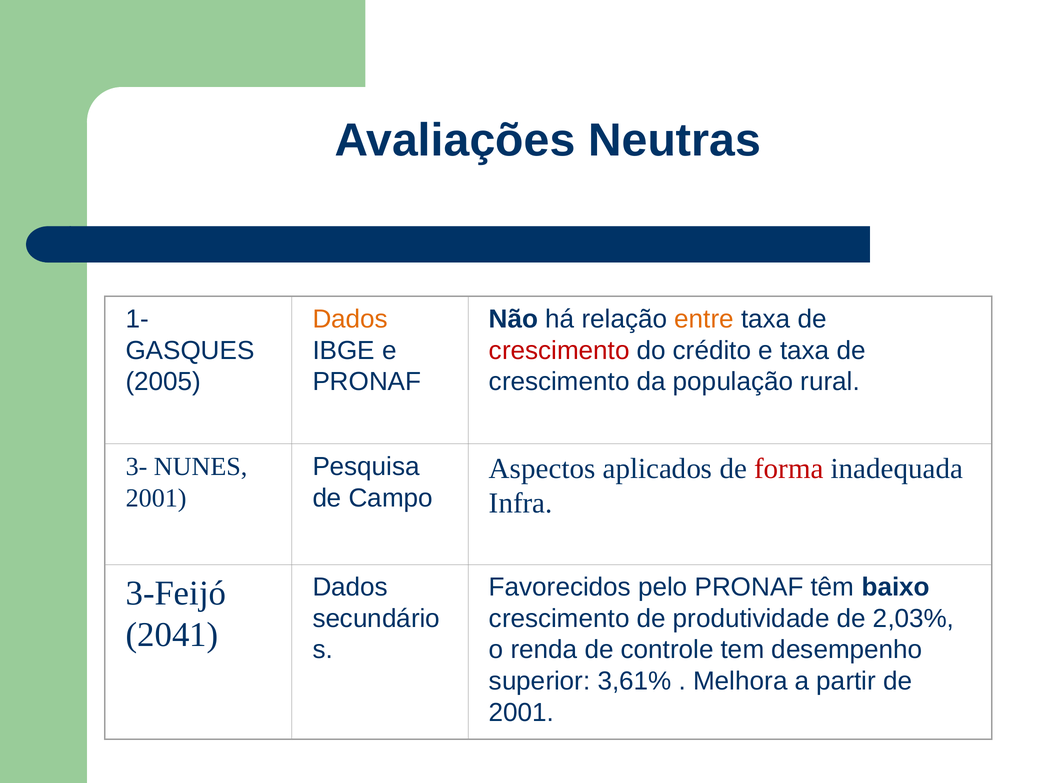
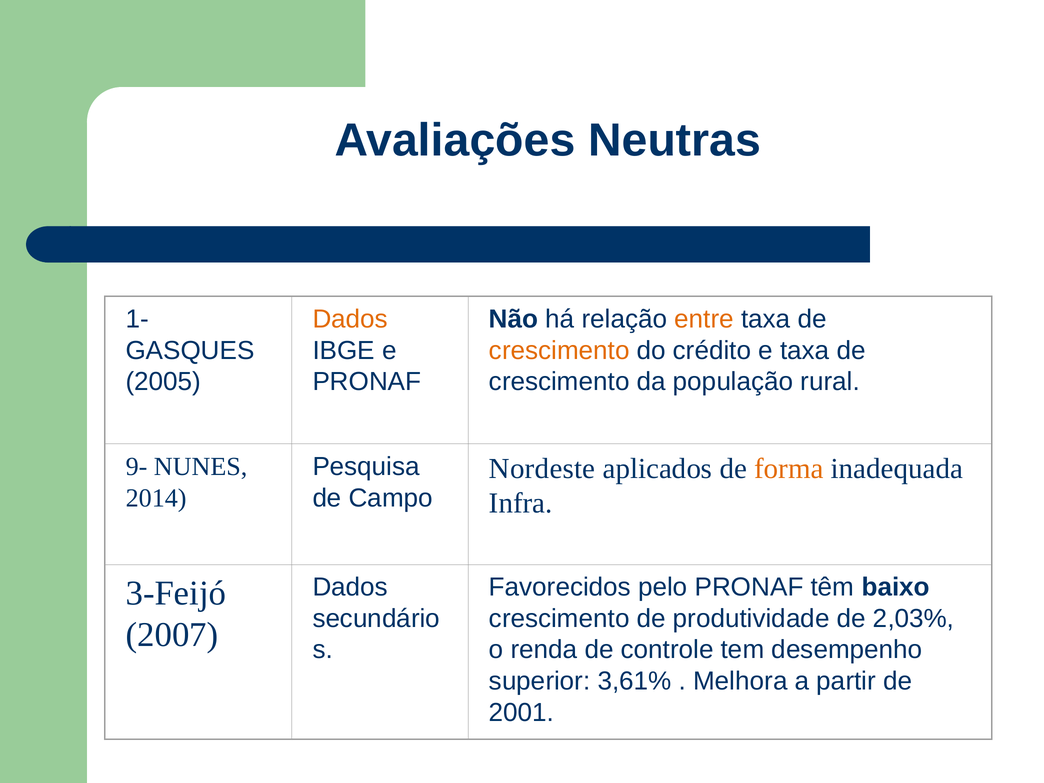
crescimento at (559, 350) colour: red -> orange
3-: 3- -> 9-
Aspectos: Aspectos -> Nordeste
forma colour: red -> orange
2001 at (156, 498): 2001 -> 2014
2041: 2041 -> 2007
